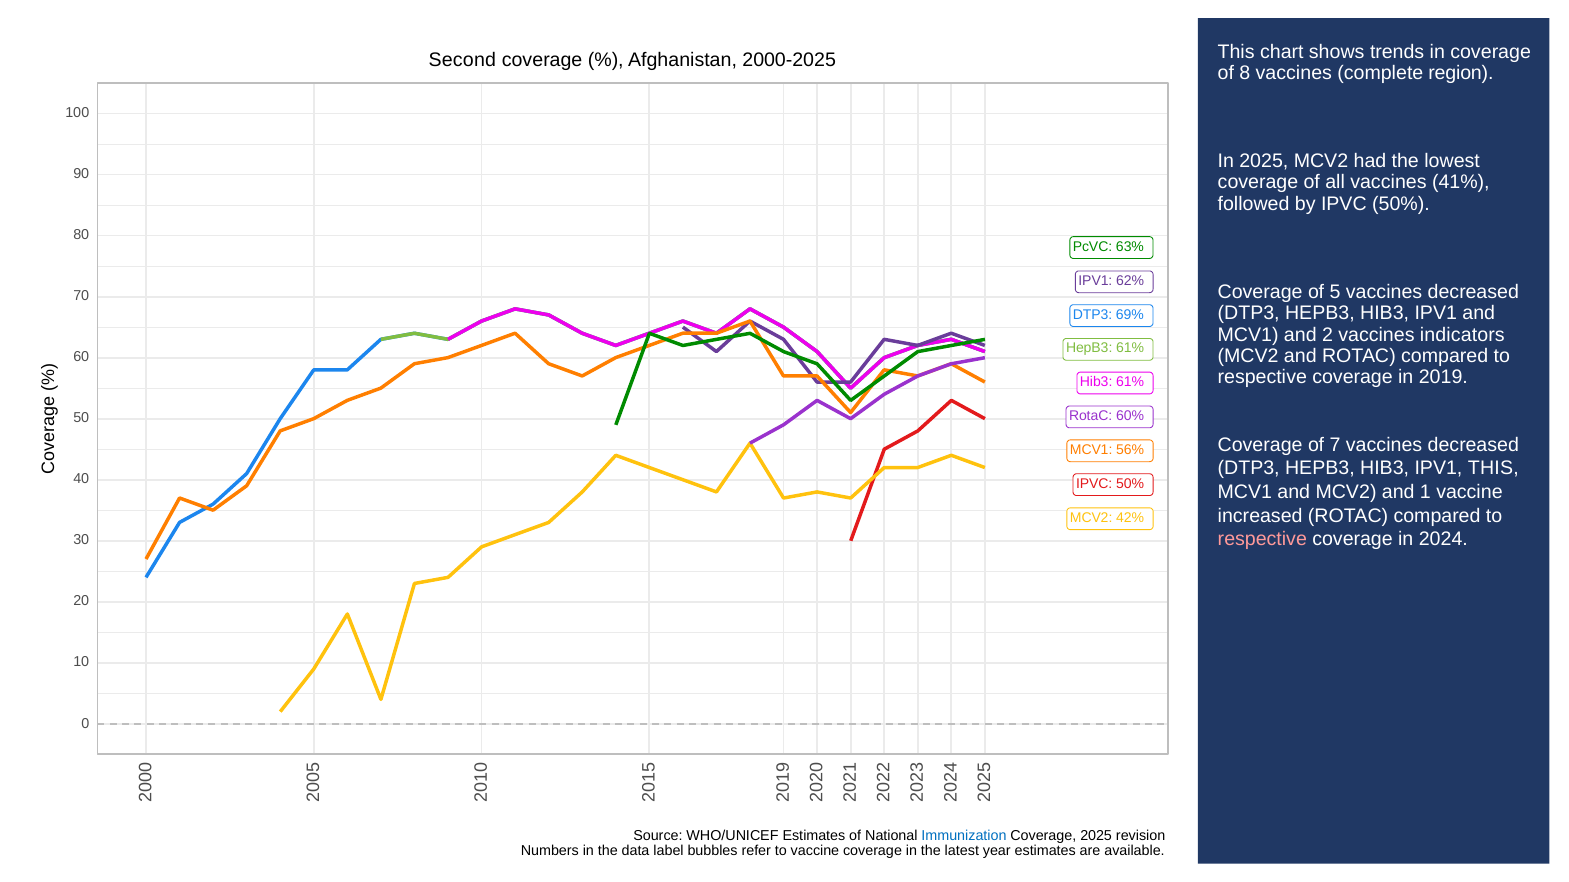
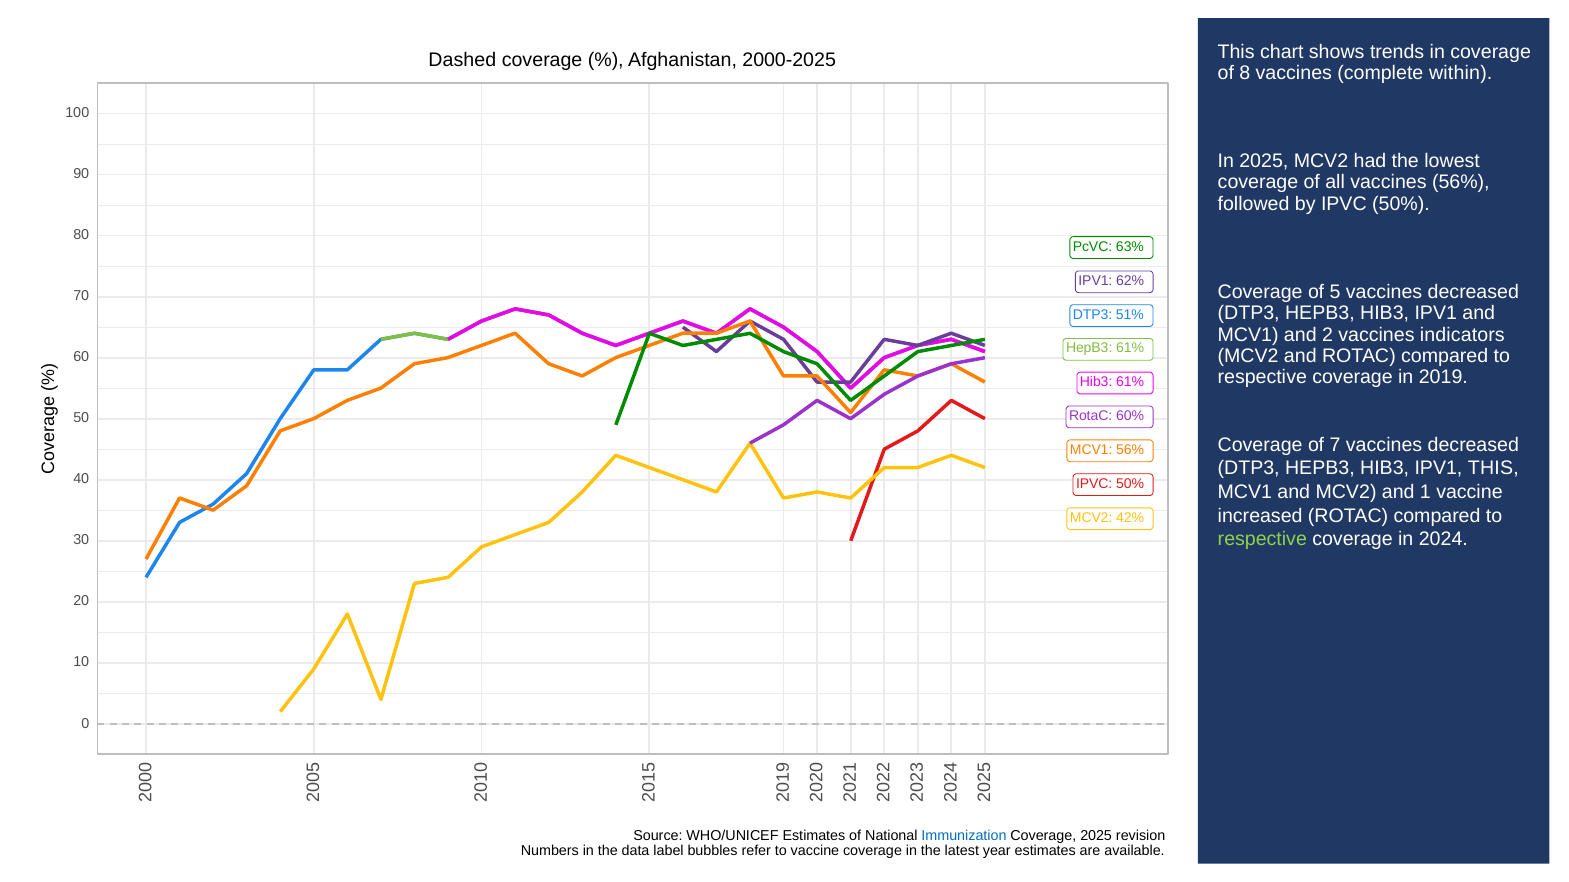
Second: Second -> Dashed
region: region -> within
vaccines 41%: 41% -> 56%
69%: 69% -> 51%
respective at (1262, 539) colour: pink -> light green
